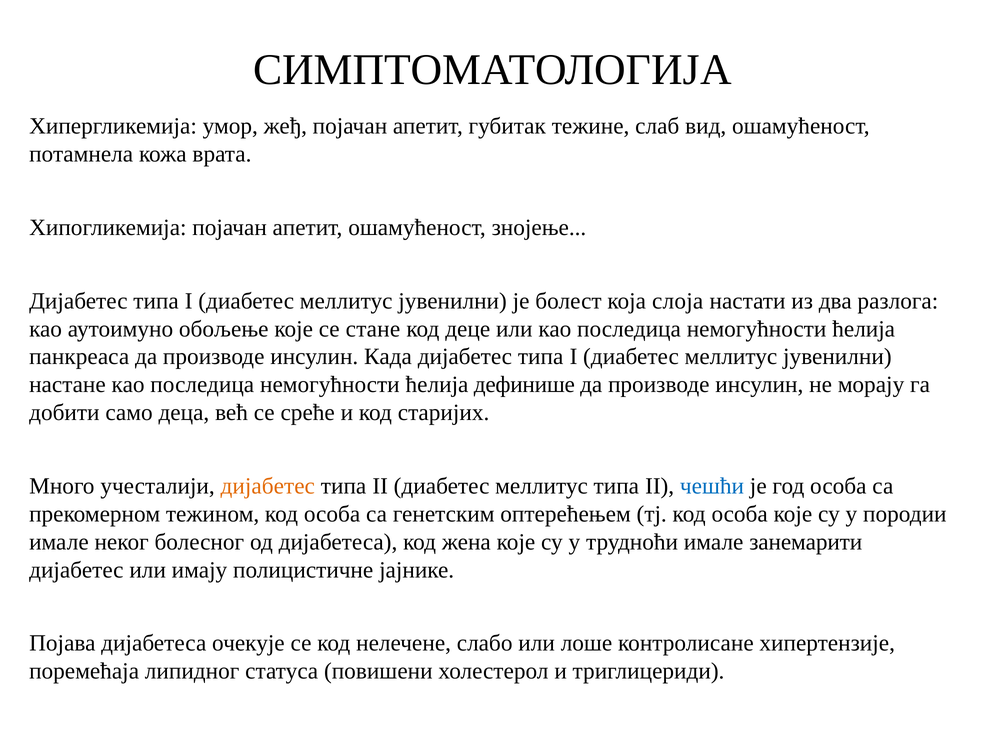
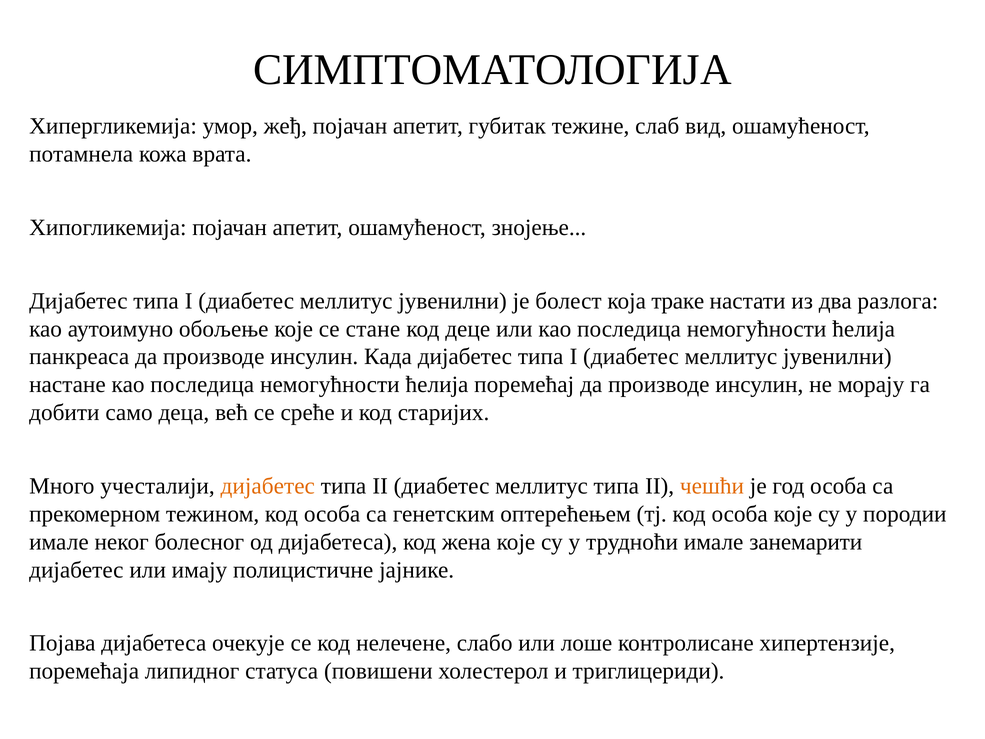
слоја: слоја -> траке
дефинише: дефинише -> поремећај
чешћи colour: blue -> orange
